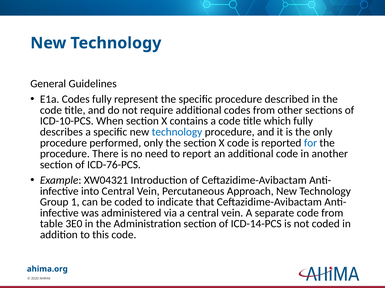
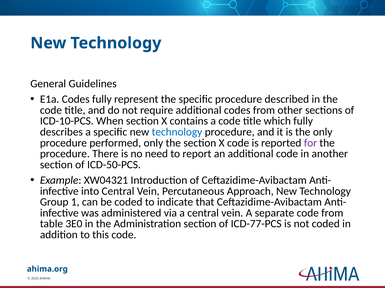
for colour: blue -> purple
ICD-76-PCS: ICD-76-PCS -> ICD-50-PCS
ICD-14-PCS: ICD-14-PCS -> ICD-77-PCS
